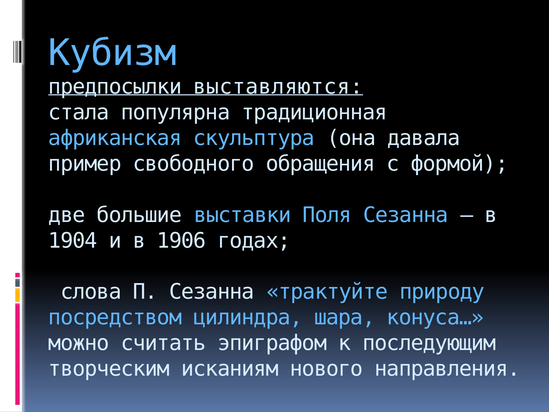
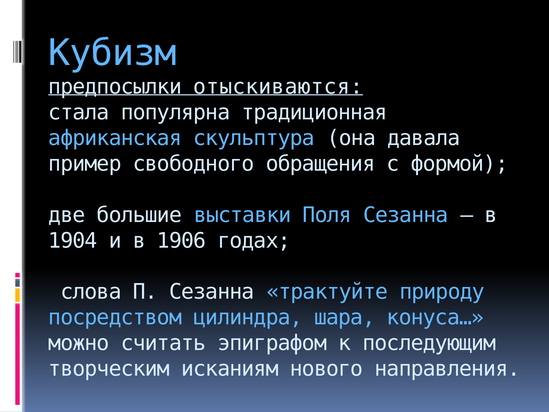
выставляются: выставляются -> отыскиваются
